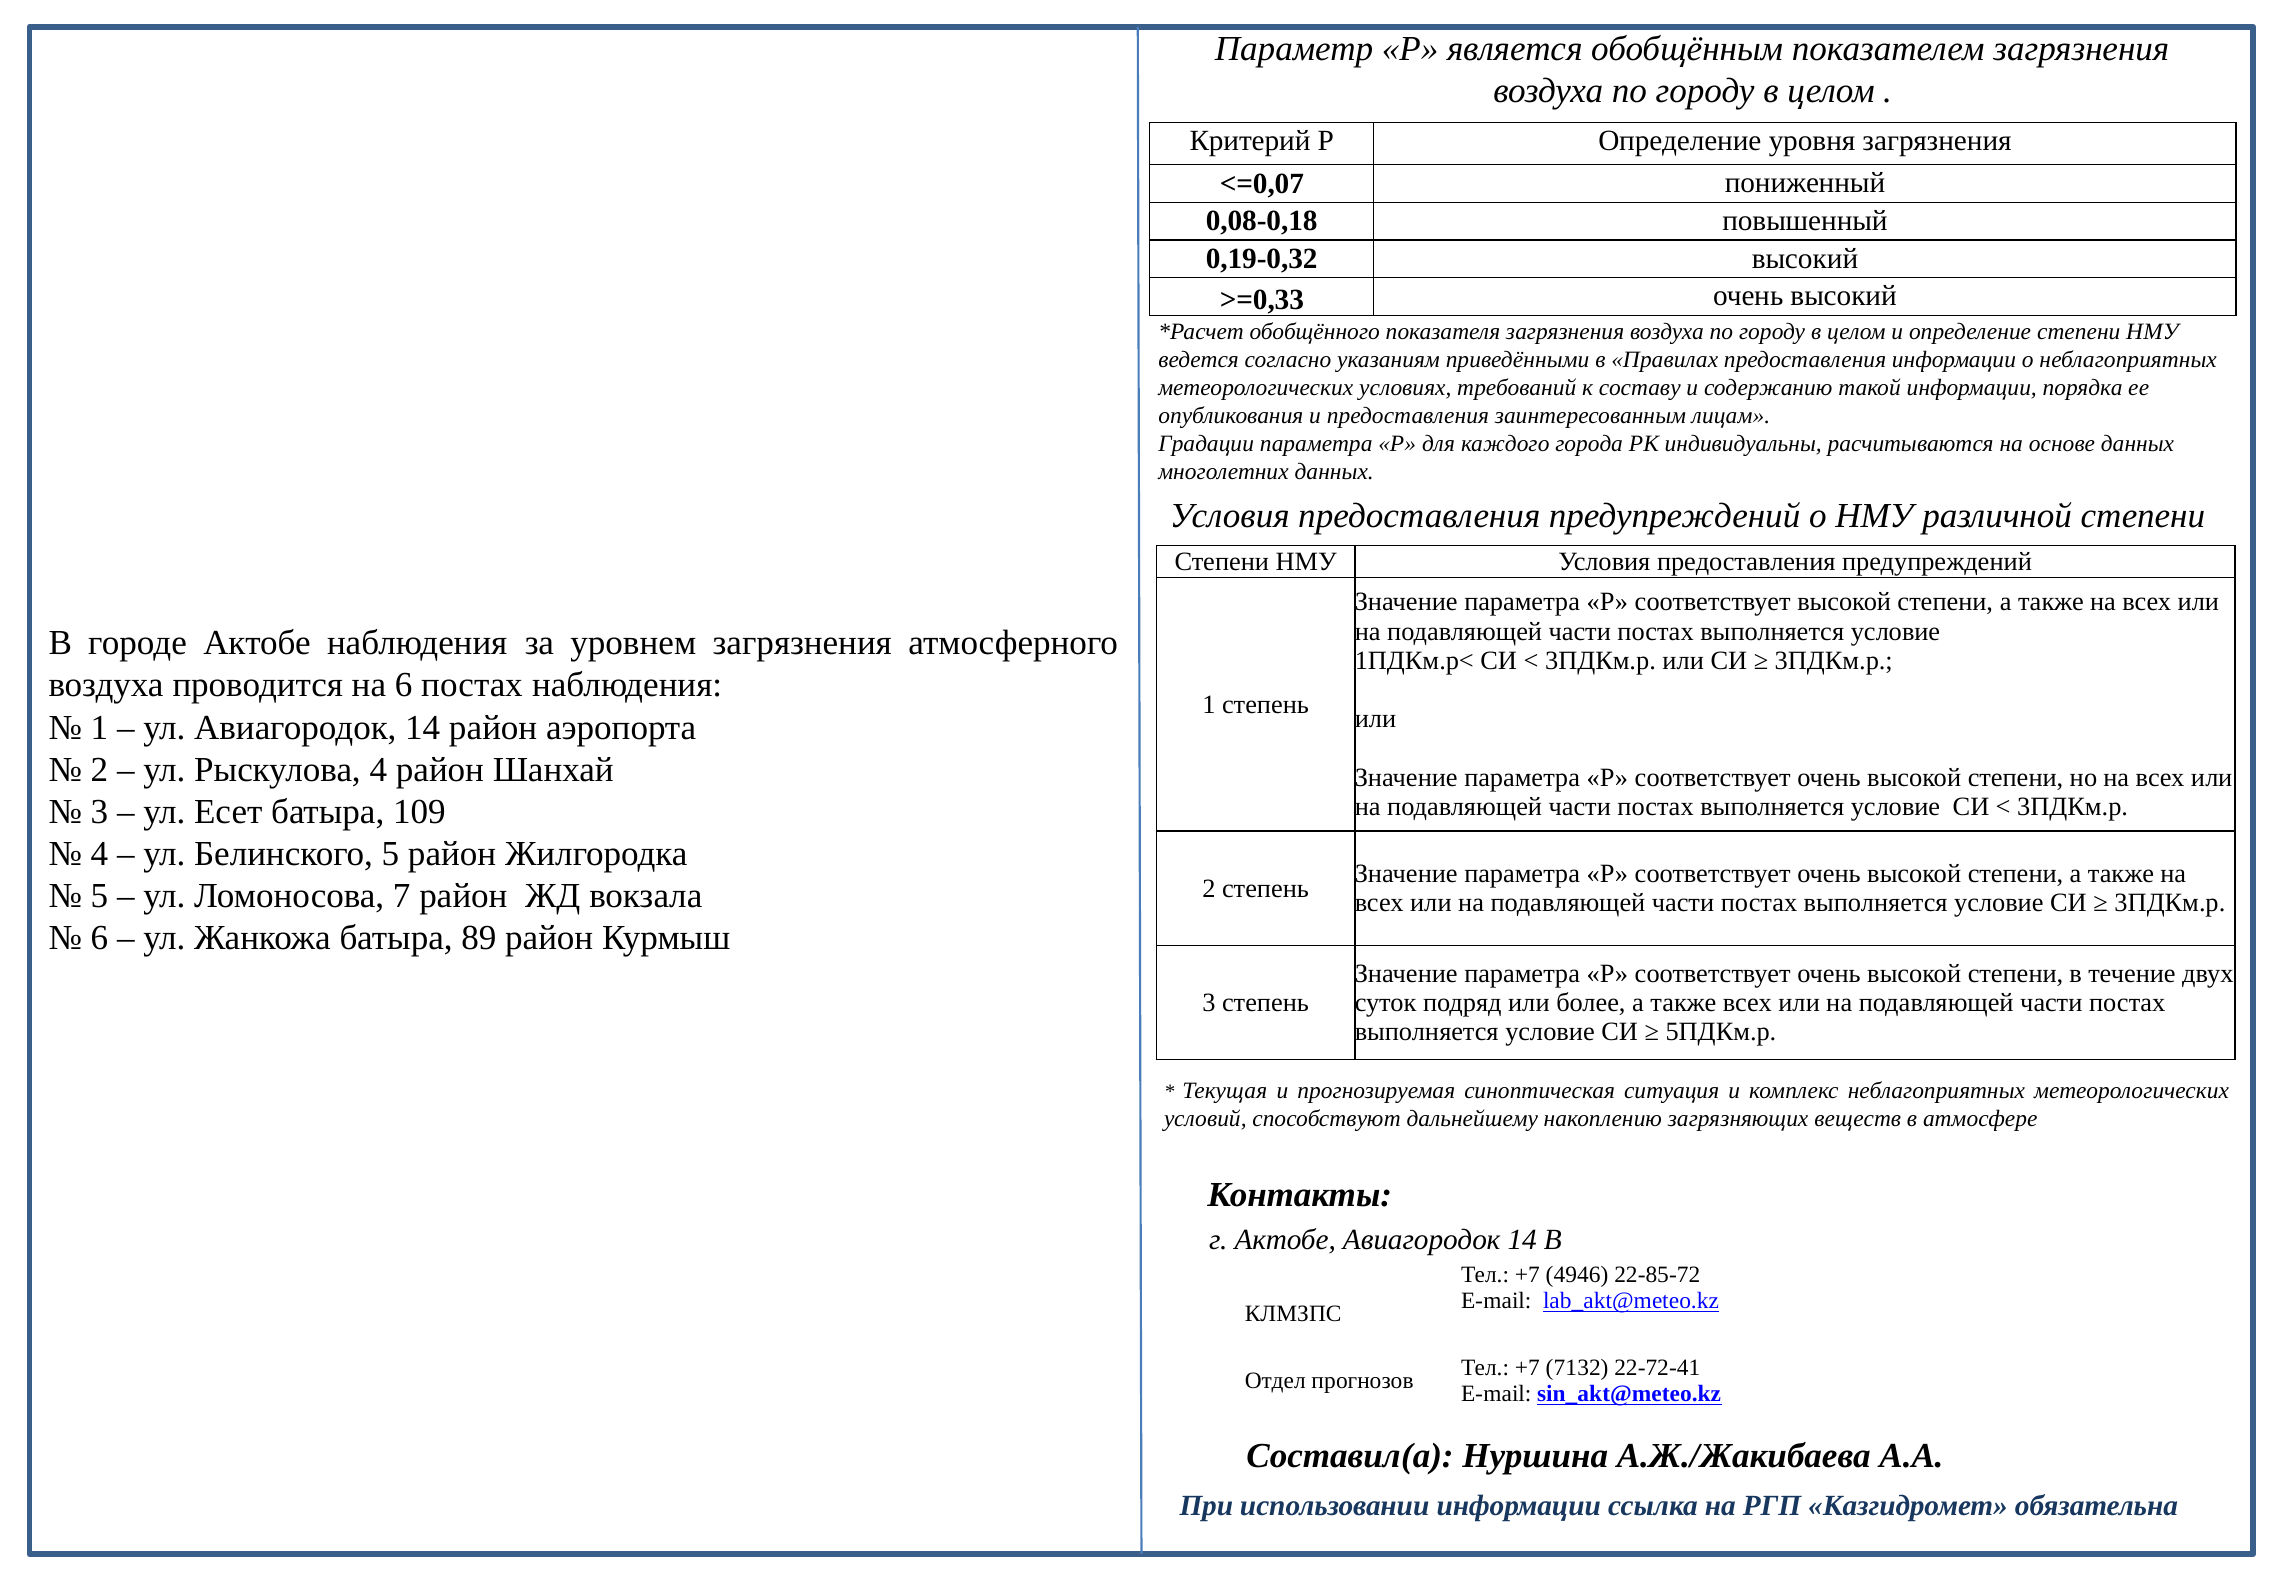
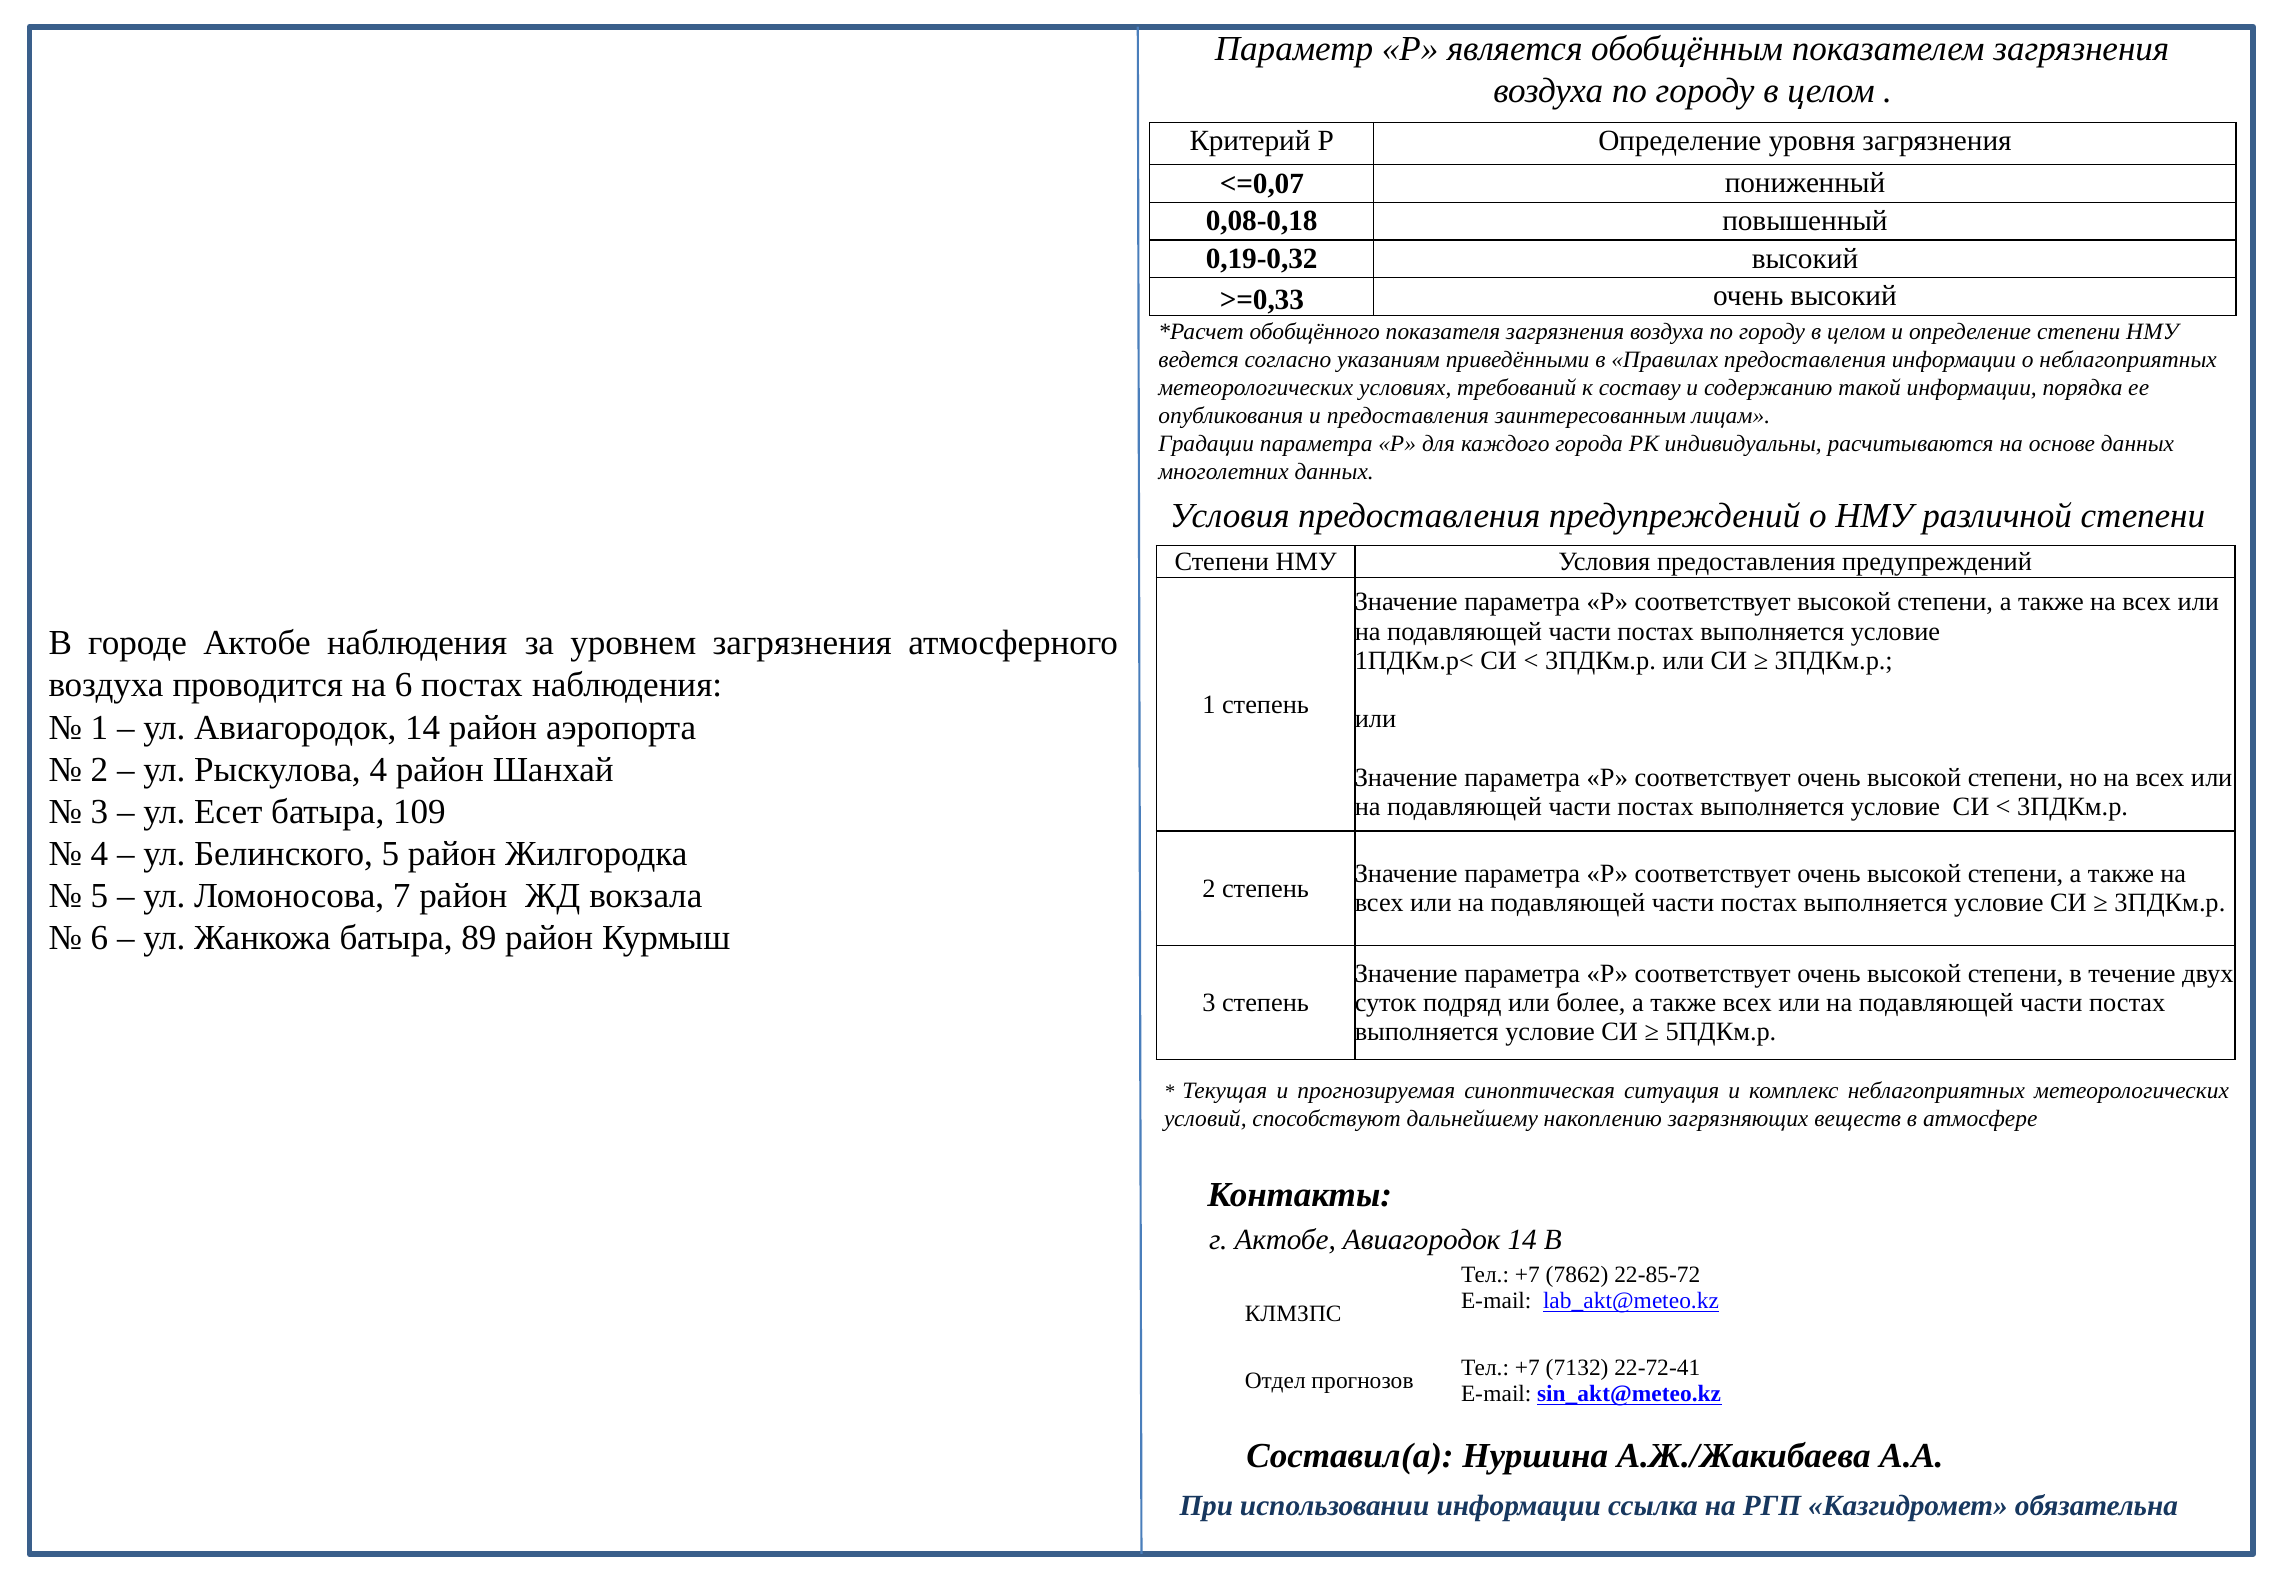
4946: 4946 -> 7862
